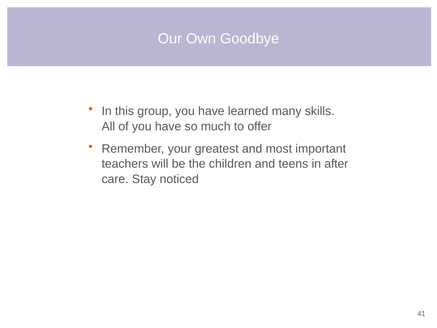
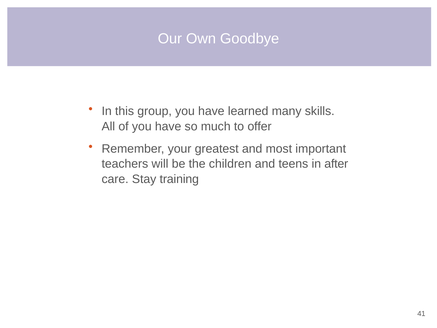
noticed: noticed -> training
